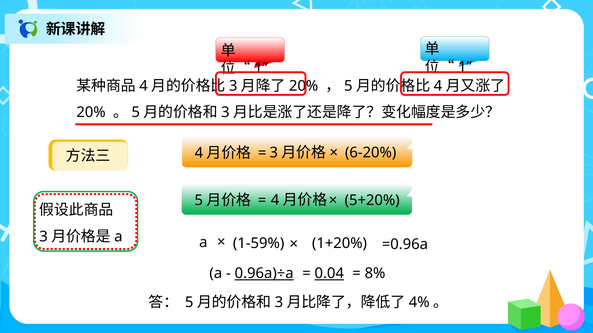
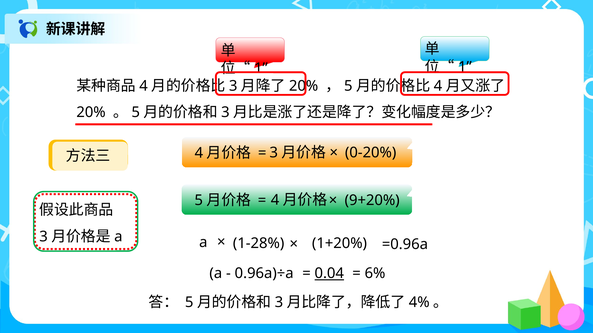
6-20%: 6-20% -> 0-20%
5+20%: 5+20% -> 9+20%
1-59%: 1-59% -> 1-28%
0.96a)÷a underline: present -> none
8%: 8% -> 6%
